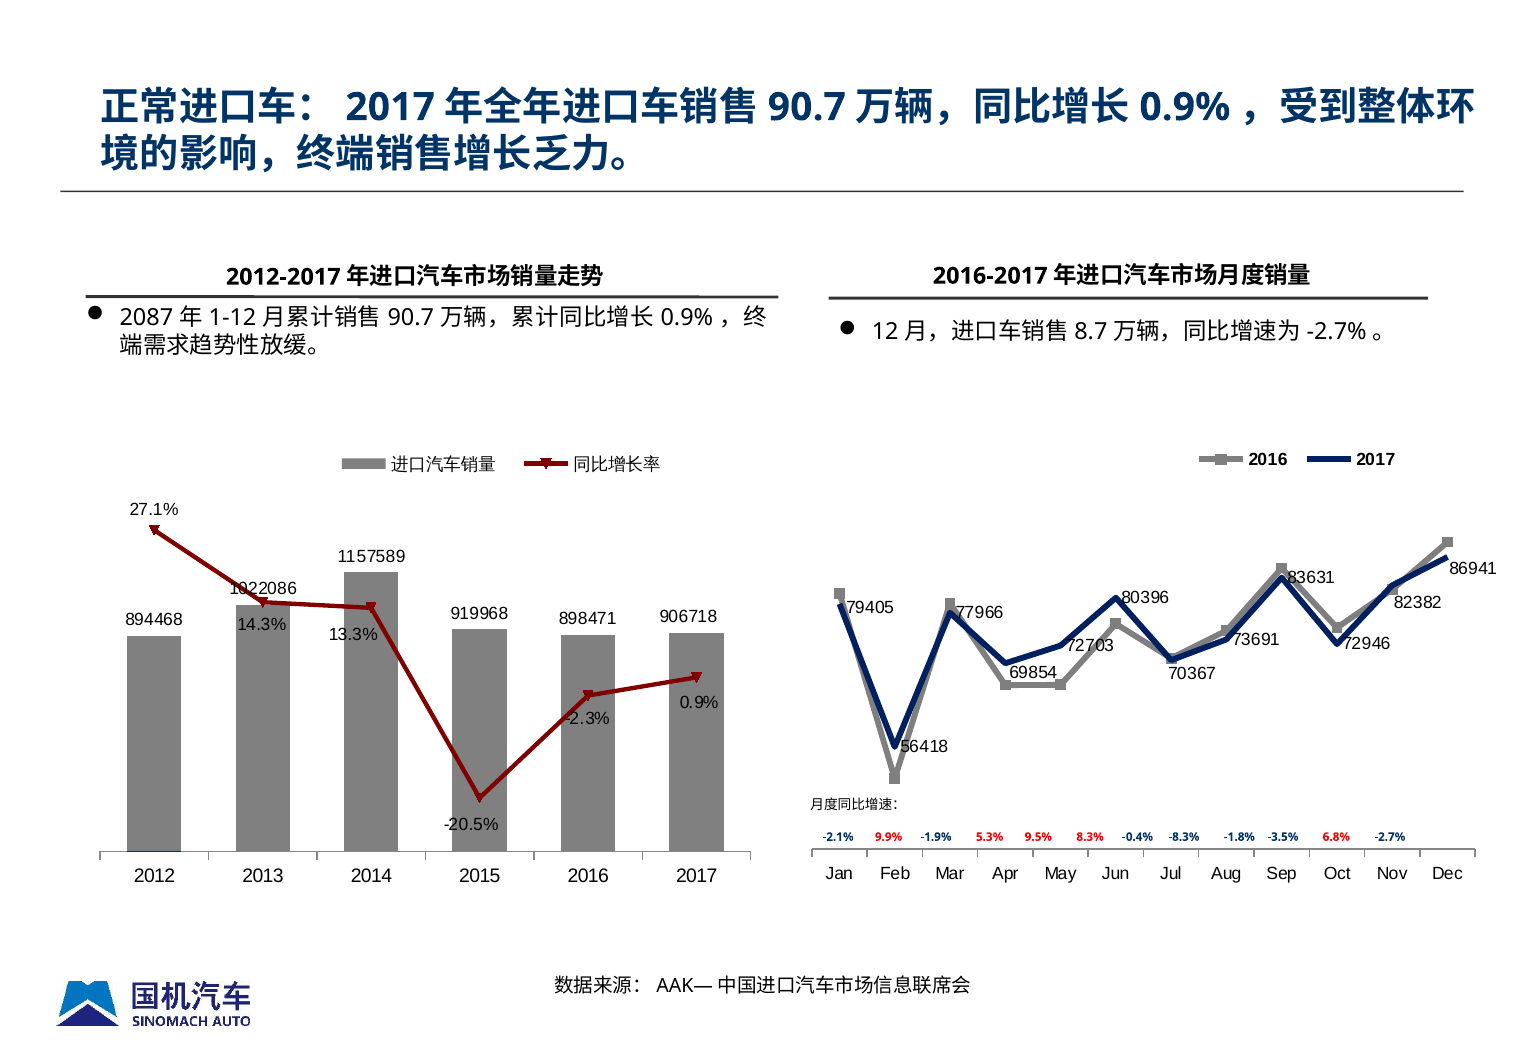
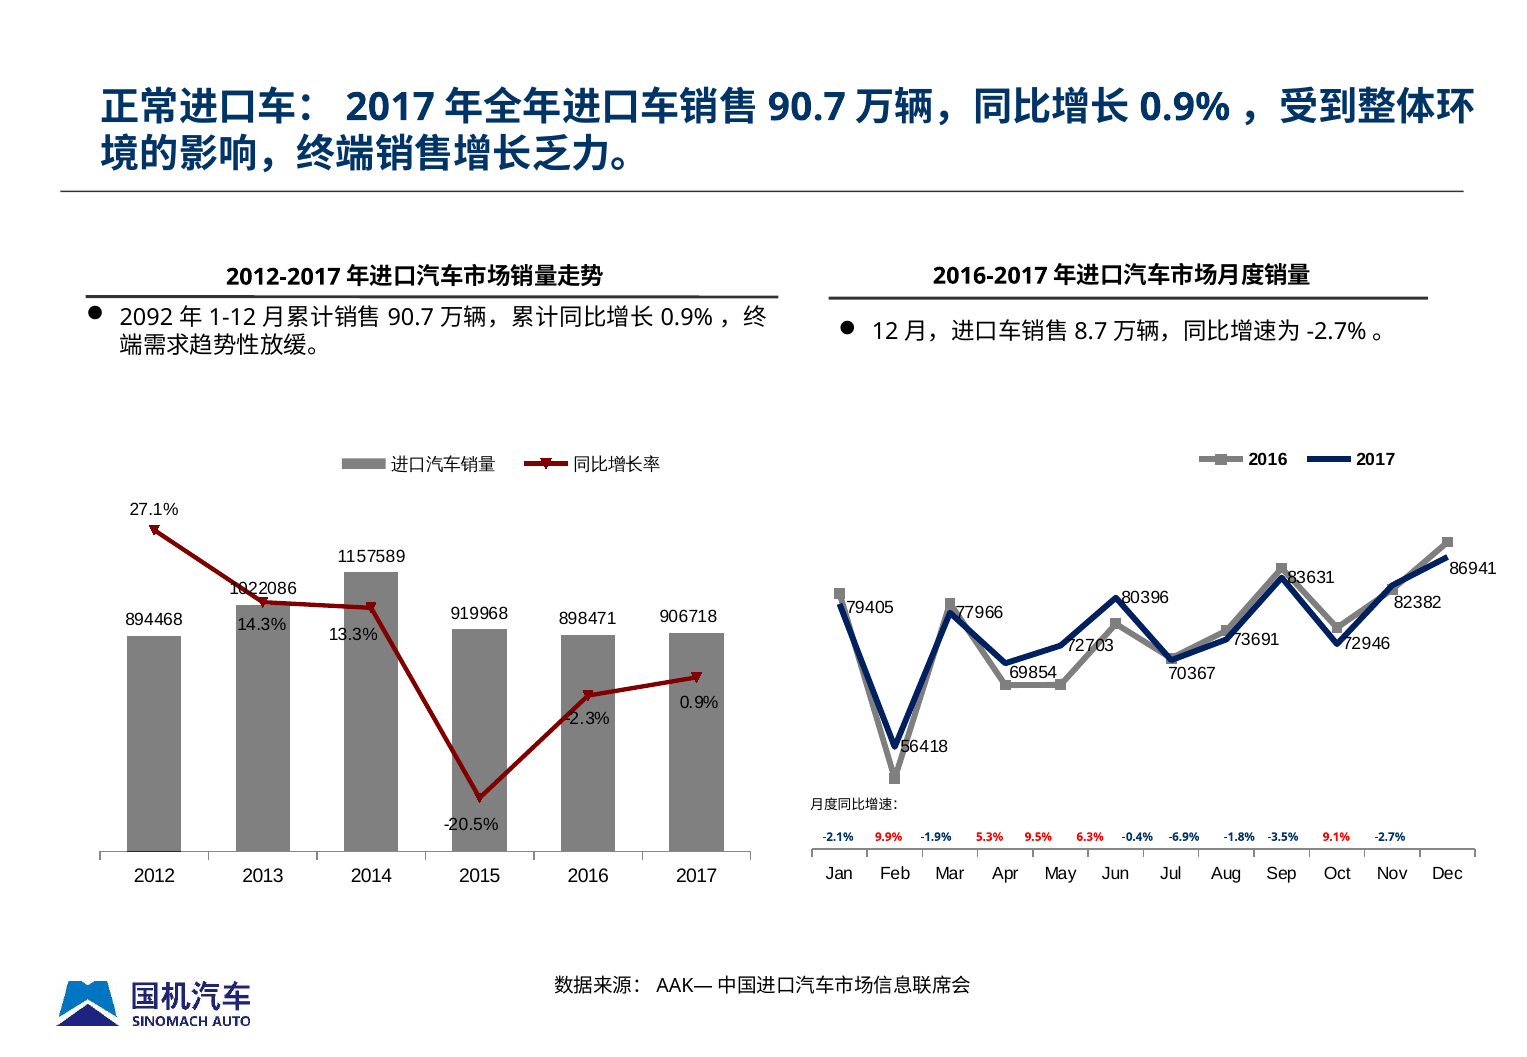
2087: 2087 -> 2092
8.3%: 8.3% -> 6.3%
-8.3%: -8.3% -> -6.9%
6.8%: 6.8% -> 9.1%
